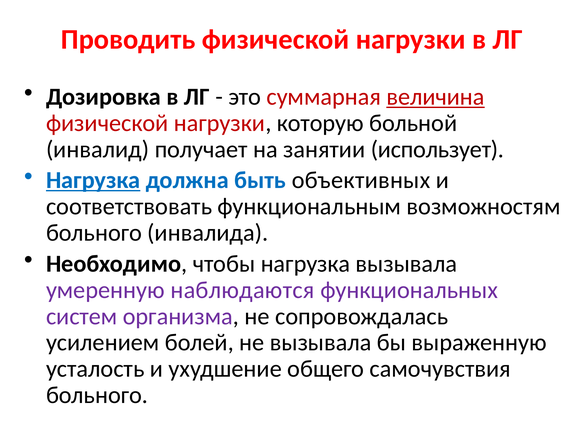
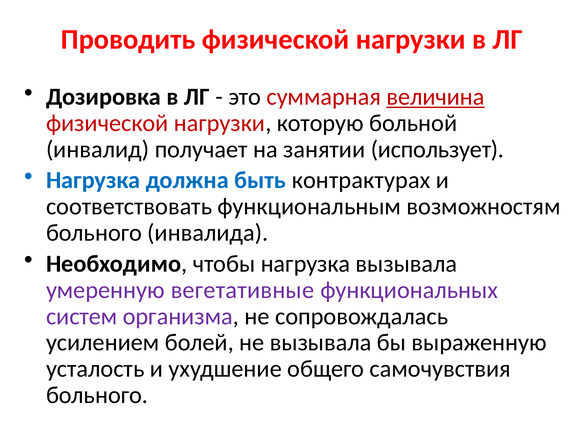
Нагрузка at (93, 180) underline: present -> none
объективных: объективных -> контрактурах
наблюдаются: наблюдаются -> вегетативные
